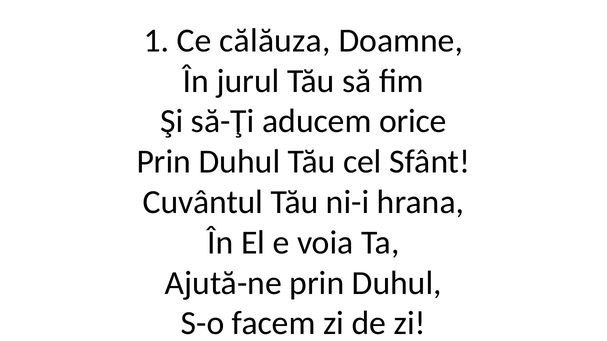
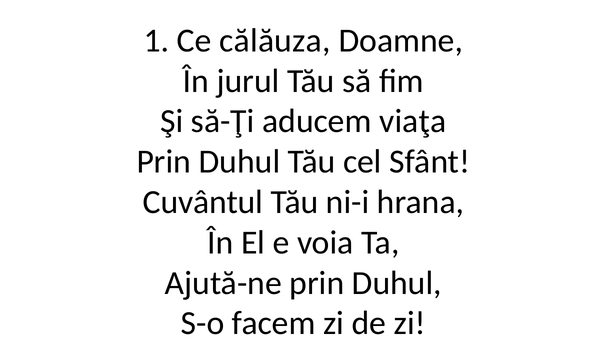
orice: orice -> viaţa
